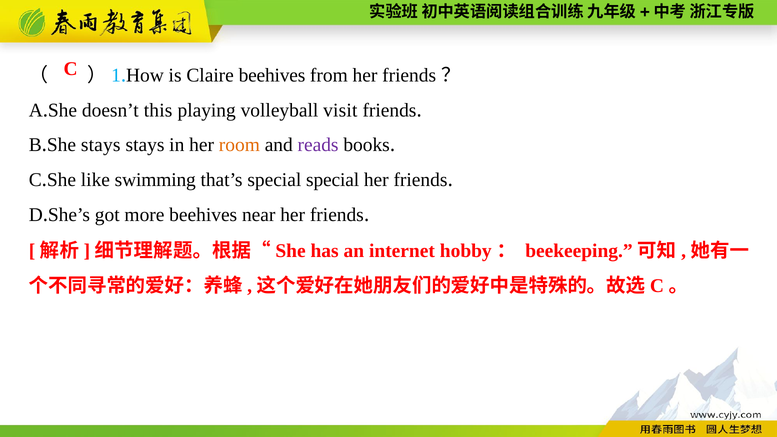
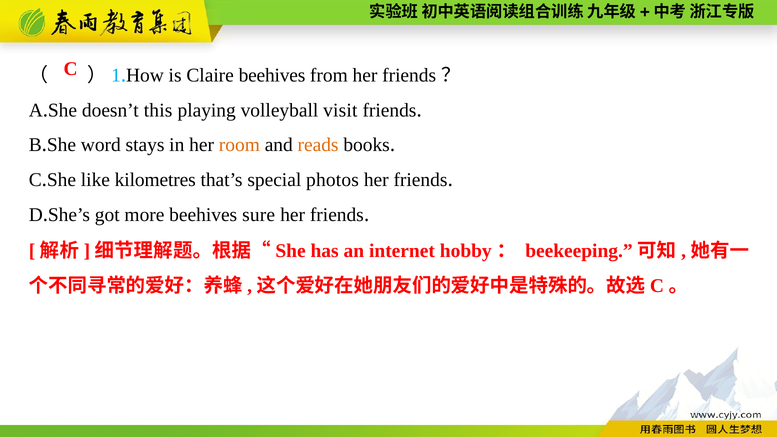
stays at (101, 145): stays -> word
reads colour: purple -> orange
swimming: swimming -> kilometres
special special: special -> photos
near: near -> sure
